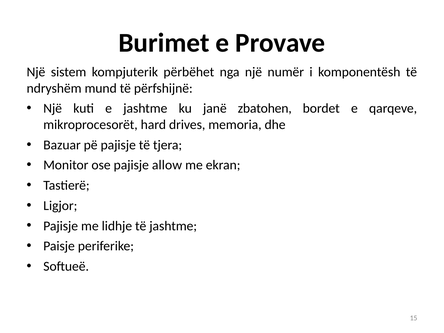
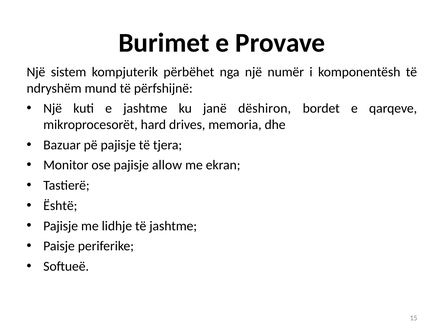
zbatohen: zbatohen -> dëshiron
Ligjor: Ligjor -> Është
